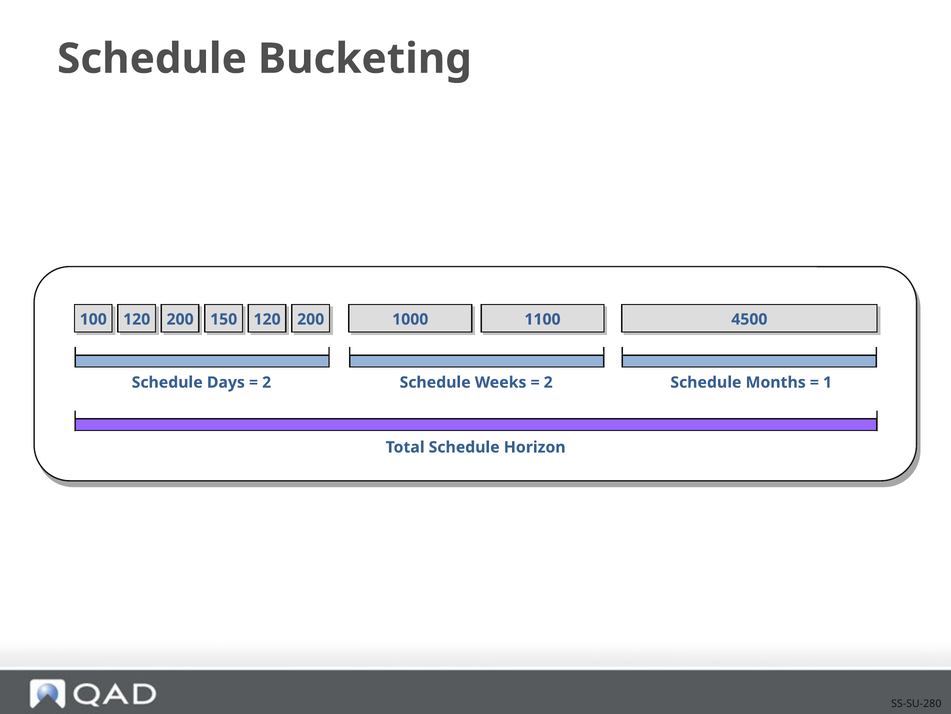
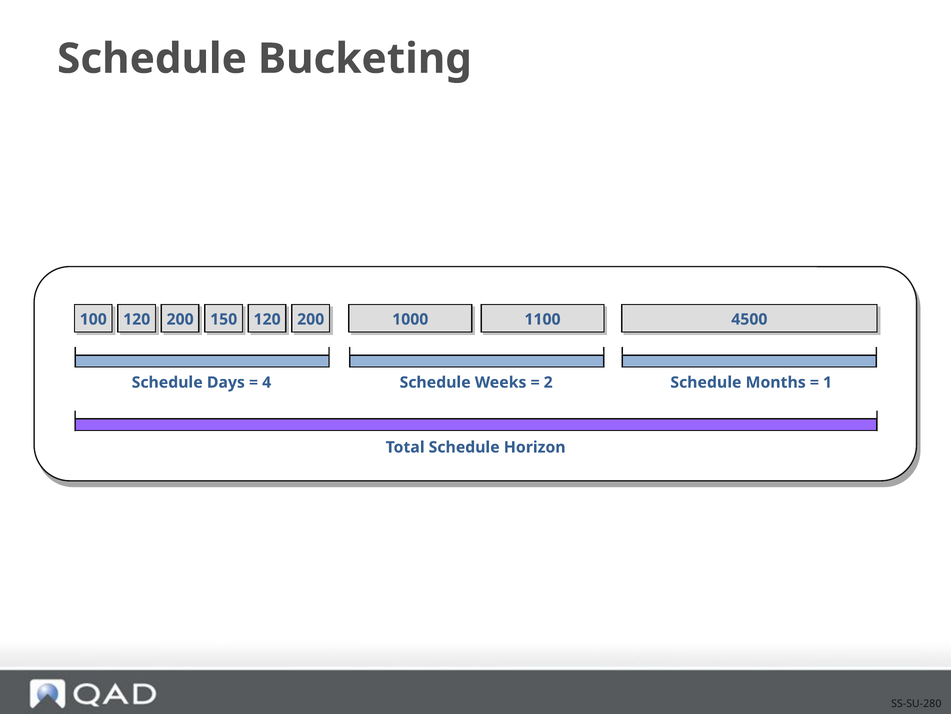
2 at (267, 382): 2 -> 4
